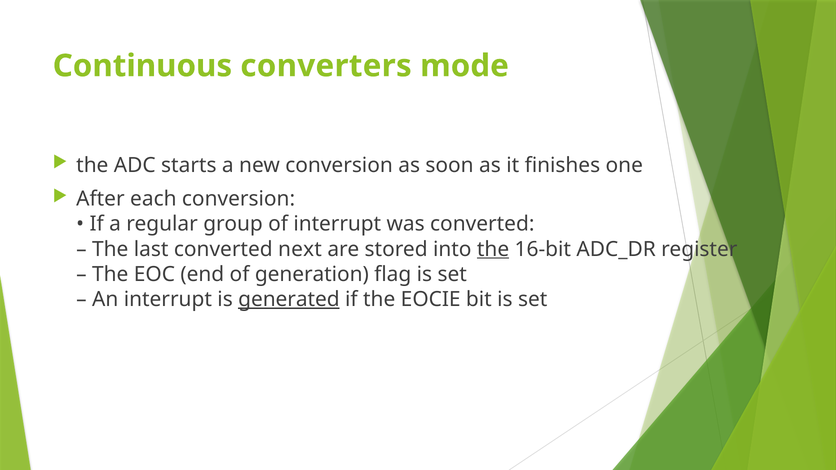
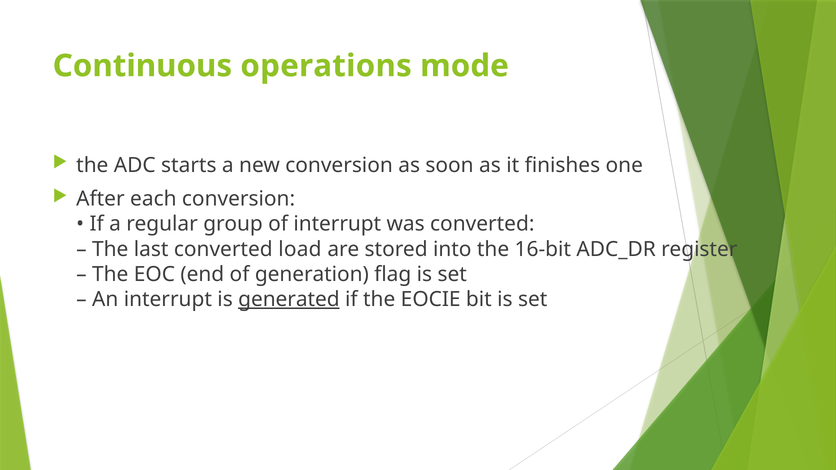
converters: converters -> operations
next: next -> load
the at (493, 249) underline: present -> none
